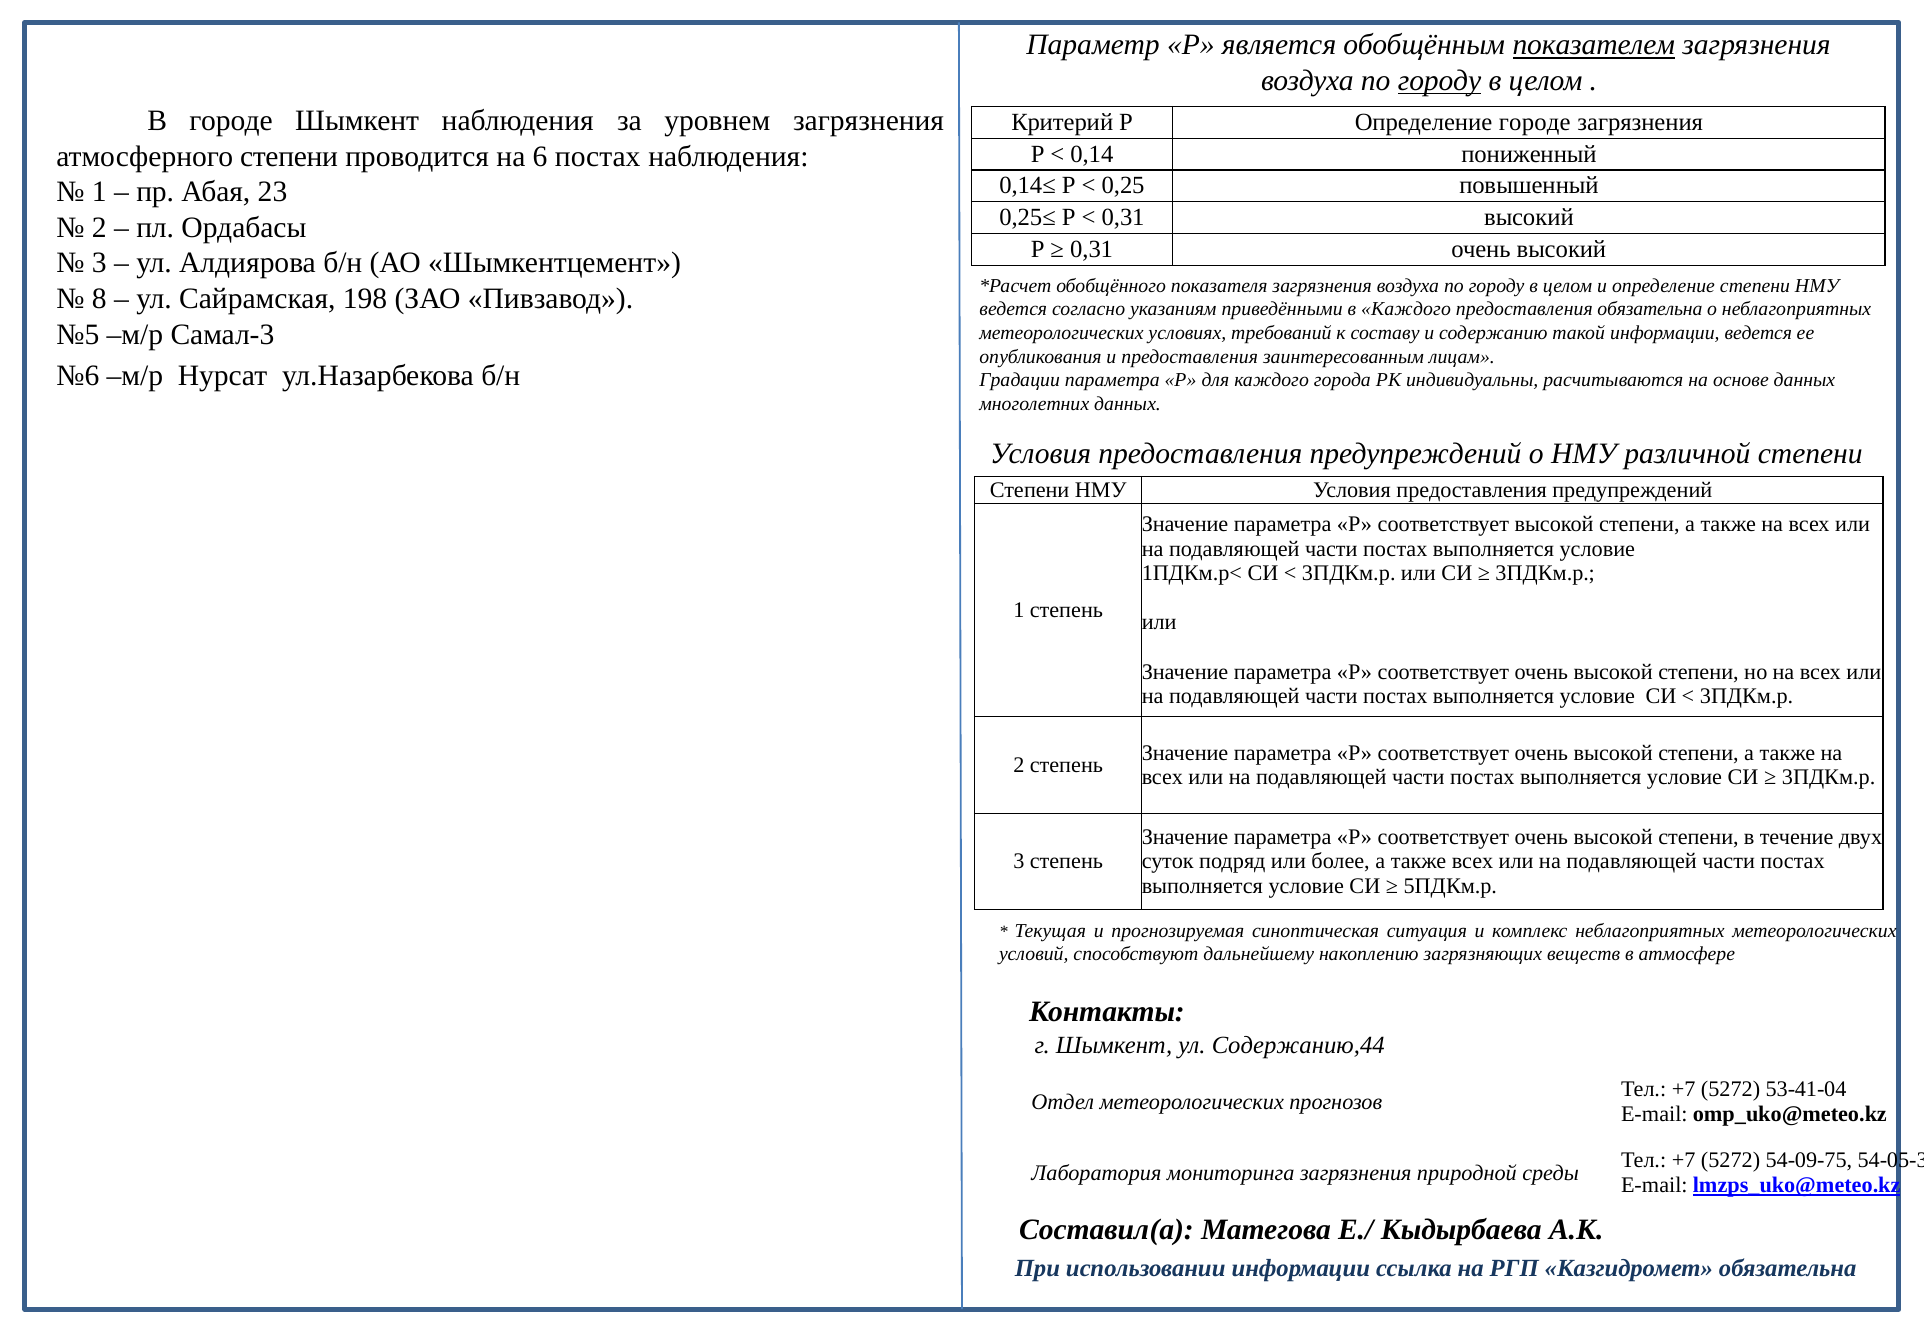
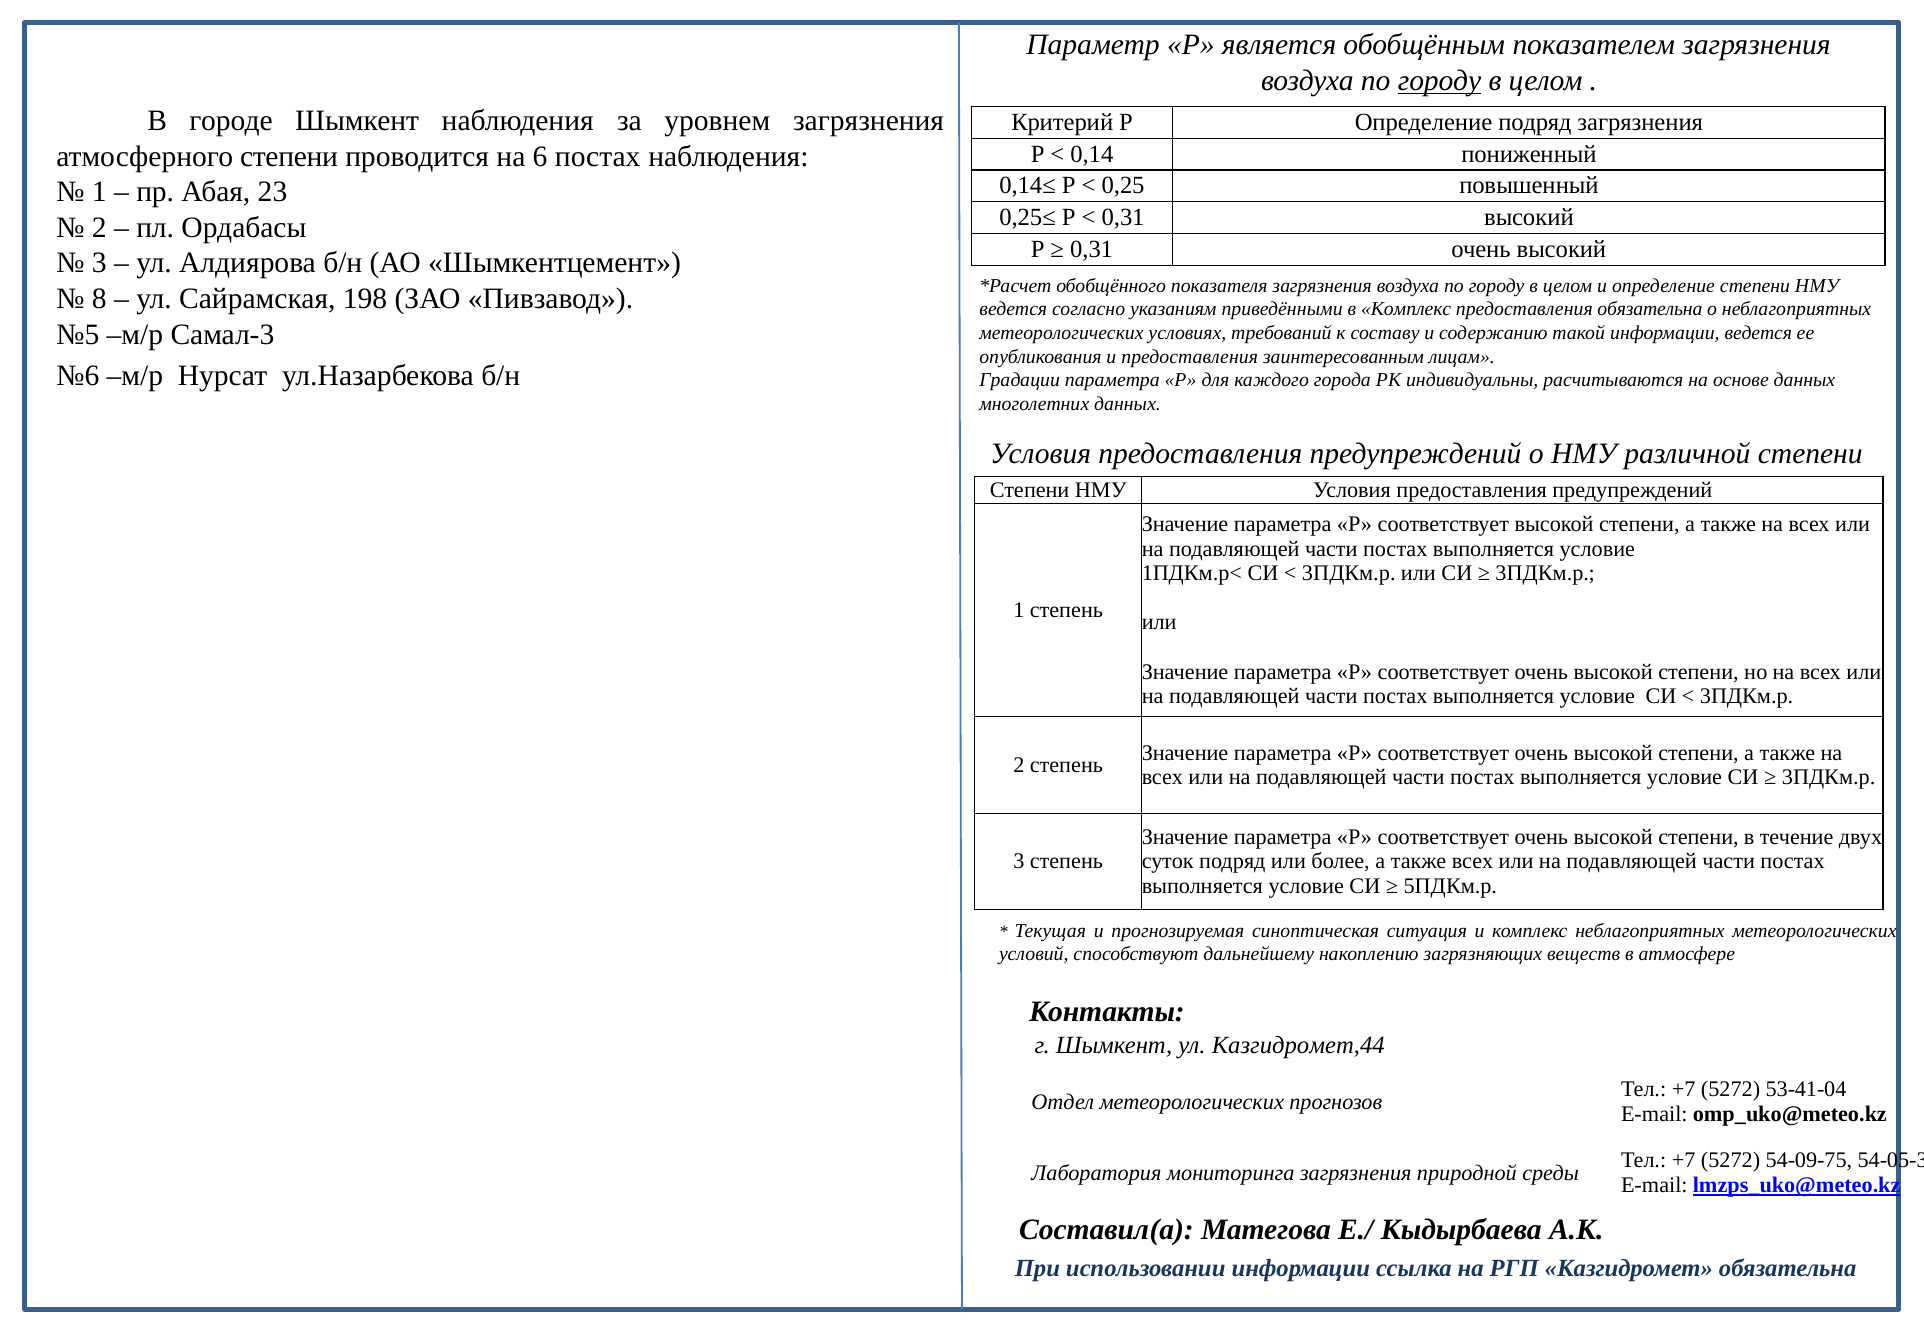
показателем underline: present -> none
Определение городе: городе -> подряд
в Каждого: Каждого -> Комплекс
Содержанию,44: Содержанию,44 -> Казгидромет,44
